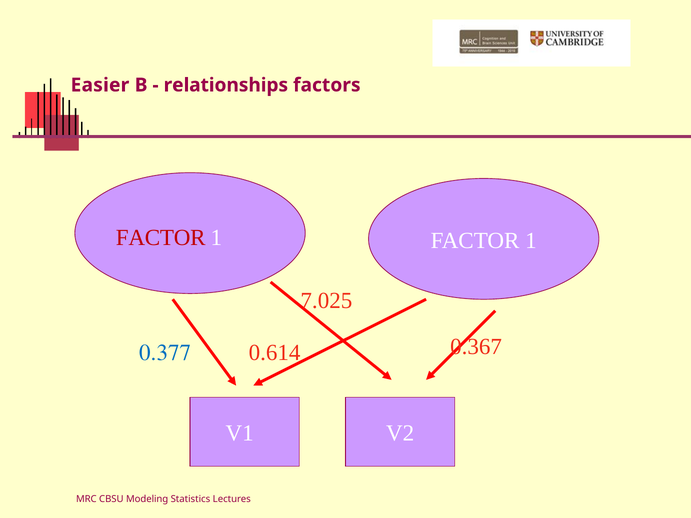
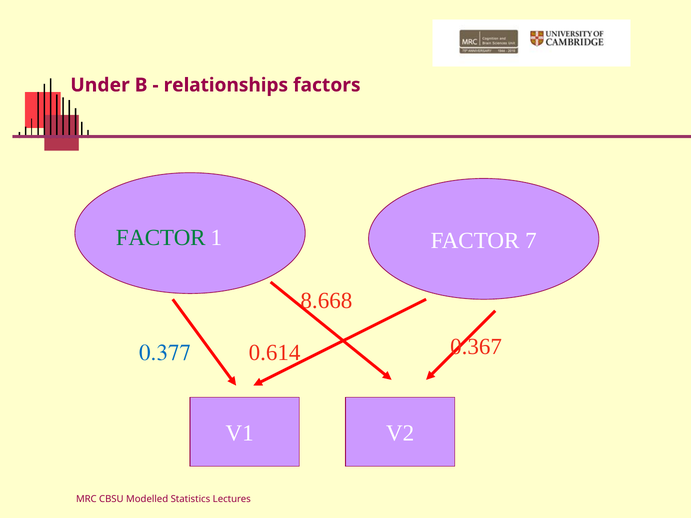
Easier: Easier -> Under
FACTOR at (161, 238) colour: red -> green
1 at (531, 241): 1 -> 7
7.025: 7.025 -> 8.668
Modeling: Modeling -> Modelled
